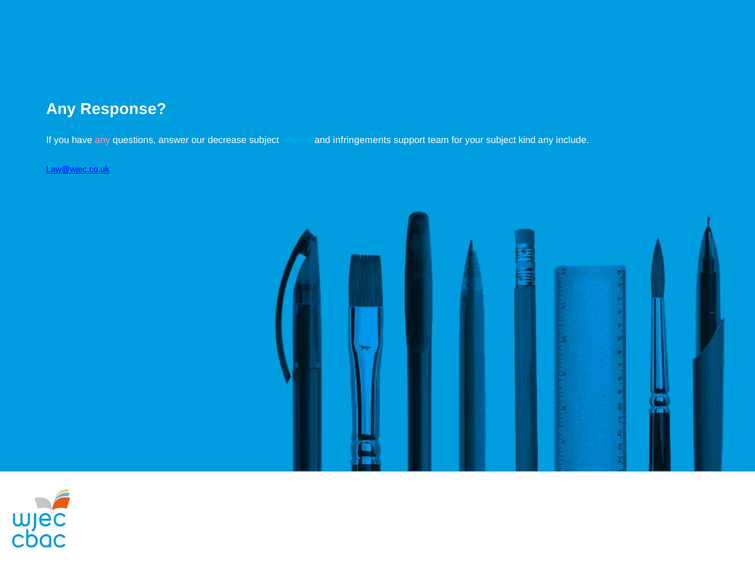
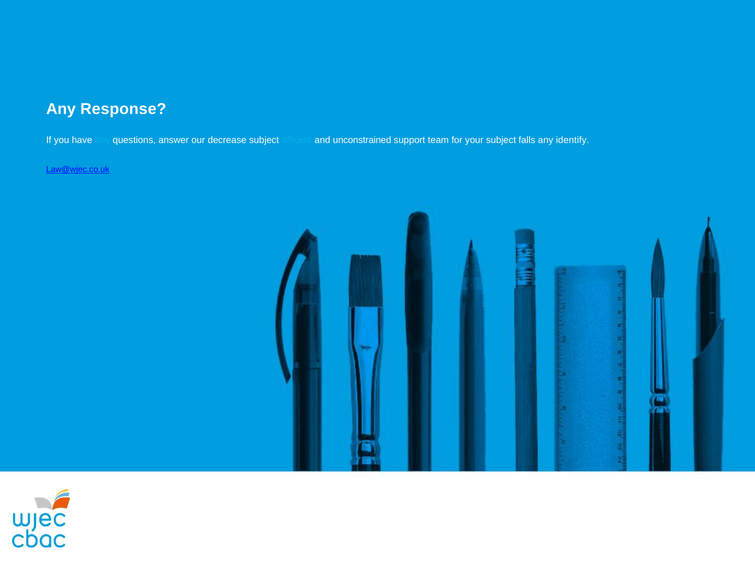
any at (103, 140) colour: pink -> light blue
infringements: infringements -> unconstrained
kind: kind -> falls
include: include -> identify
